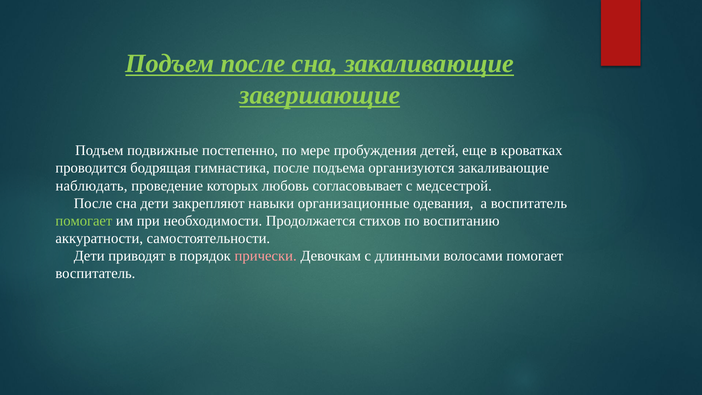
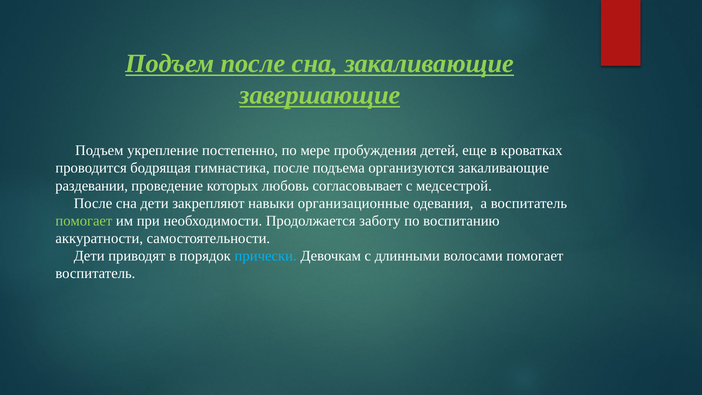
подвижные: подвижные -> укрепление
наблюдать: наблюдать -> раздевании
стихов: стихов -> заботу
прически colour: pink -> light blue
